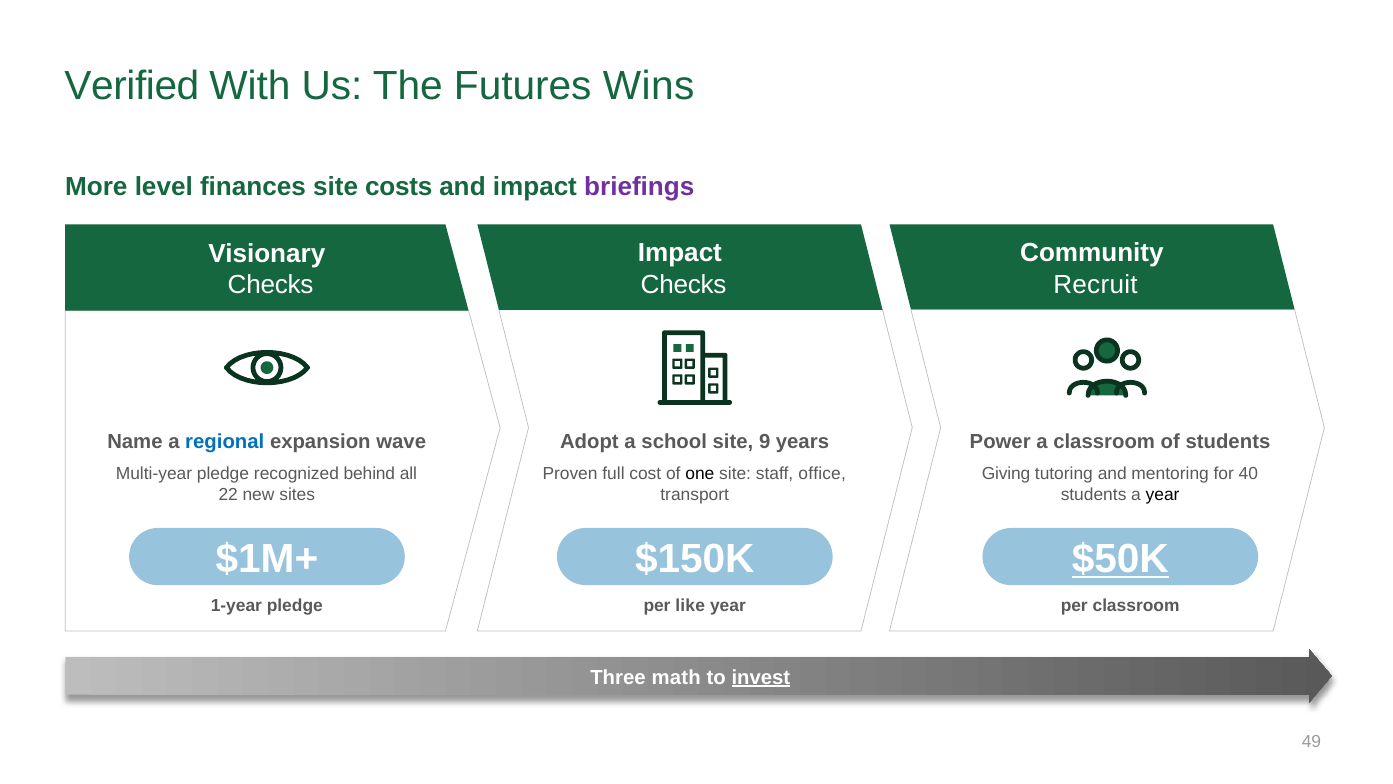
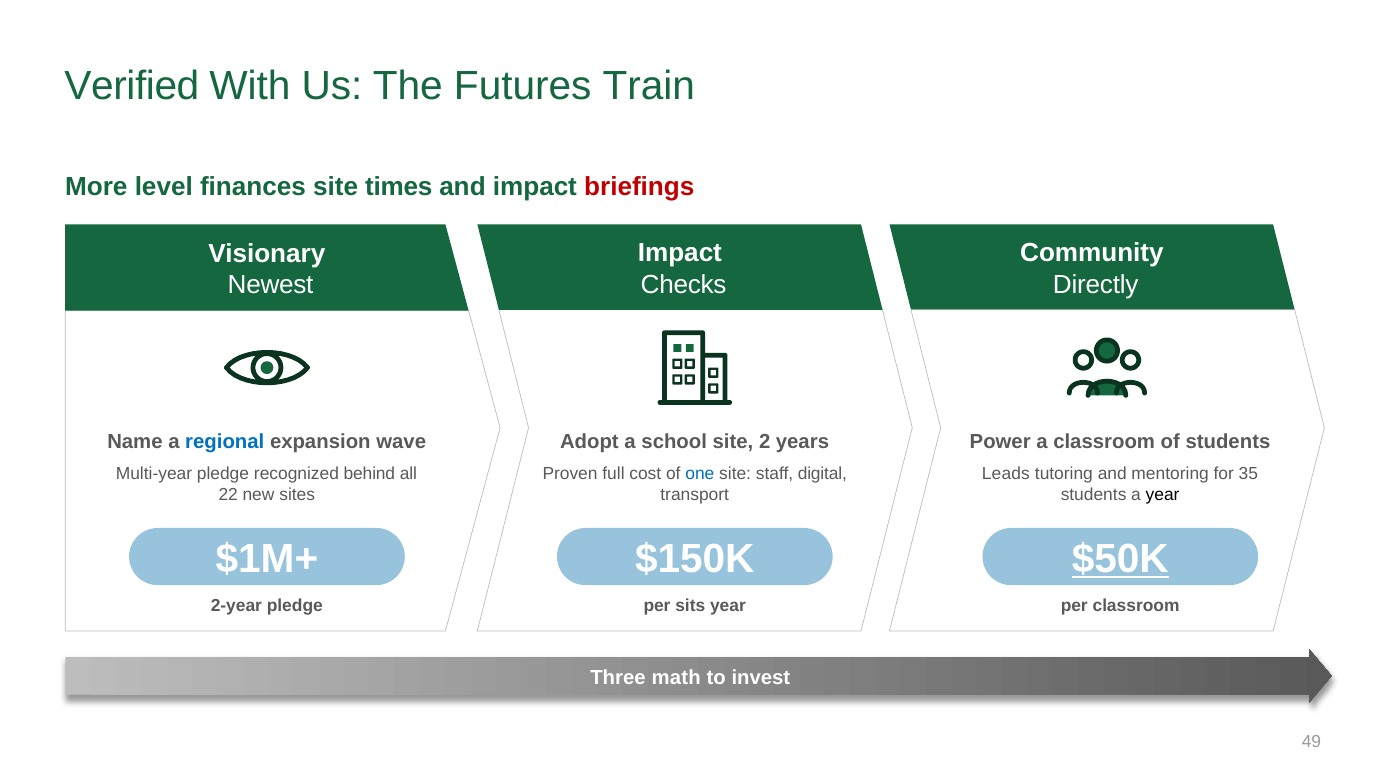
Wins: Wins -> Train
costs: costs -> times
briefings colour: purple -> red
Recruit: Recruit -> Directly
Checks at (271, 285): Checks -> Newest
9: 9 -> 2
one colour: black -> blue
office: office -> digital
Giving: Giving -> Leads
40: 40 -> 35
1-year: 1-year -> 2-year
like: like -> sits
invest underline: present -> none
